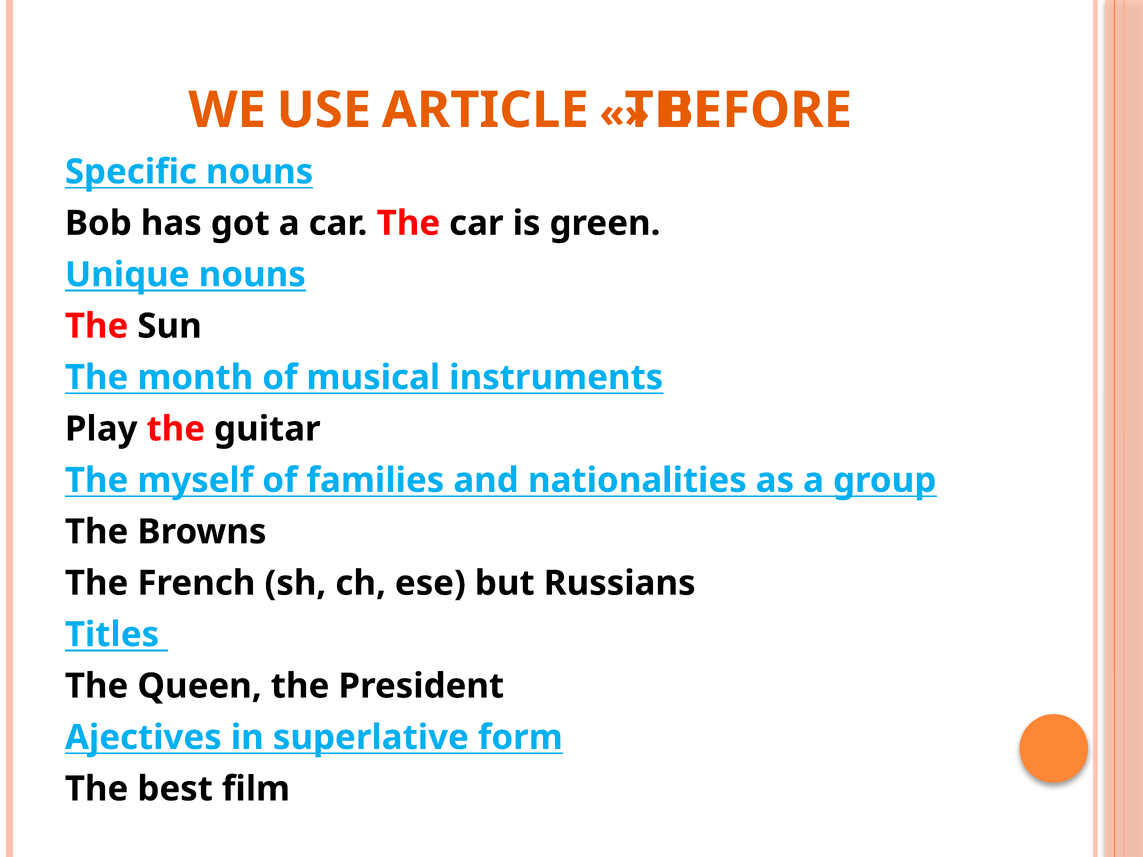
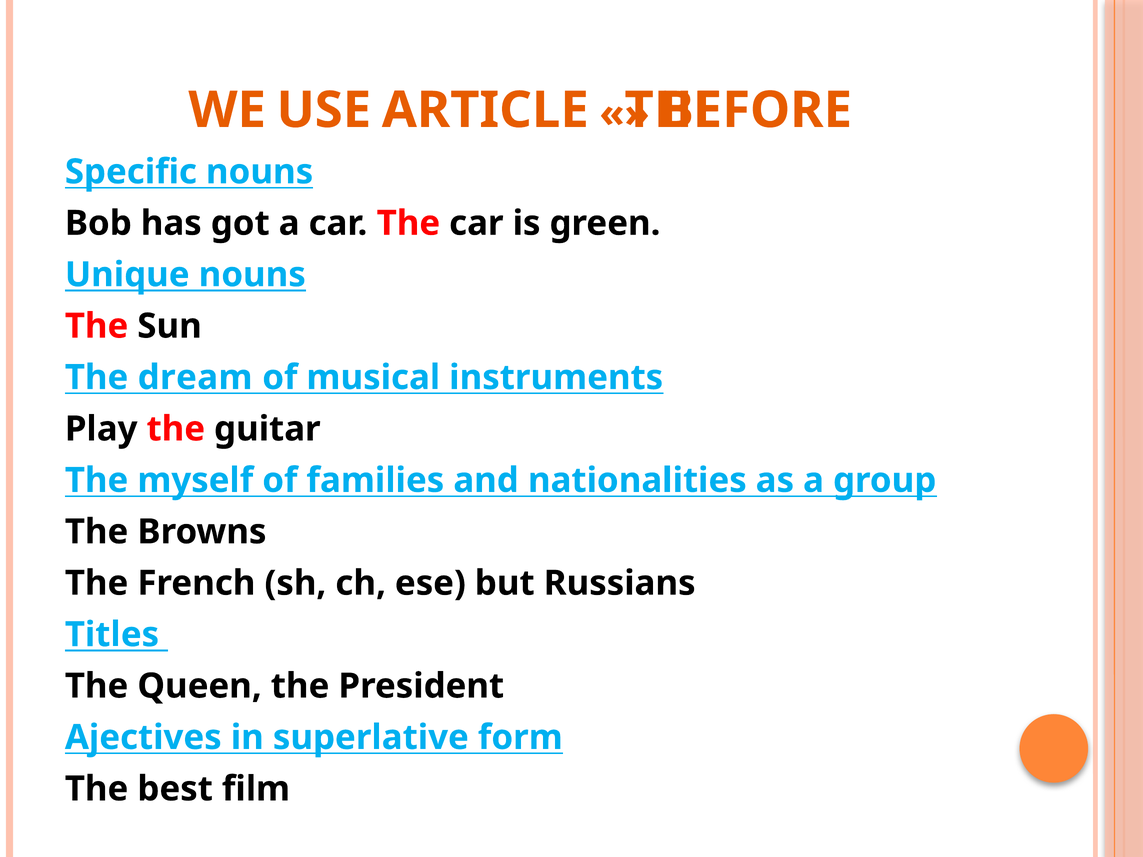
month: month -> dream
